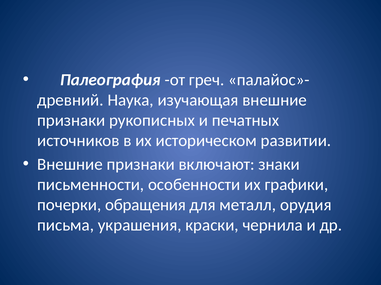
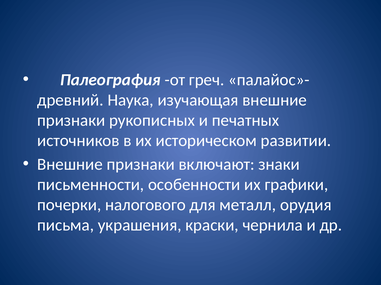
обращения: обращения -> налогового
